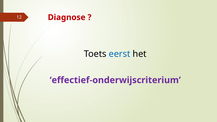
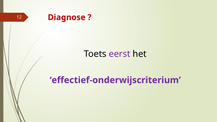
eerst colour: blue -> purple
